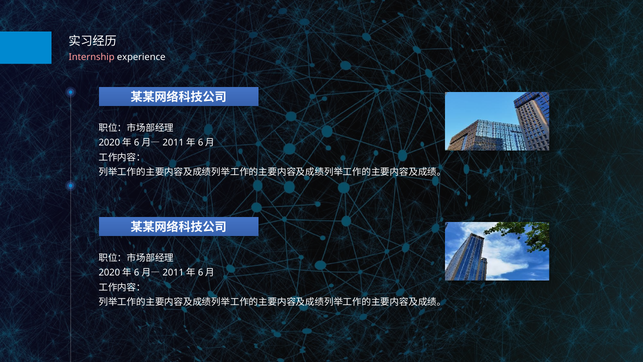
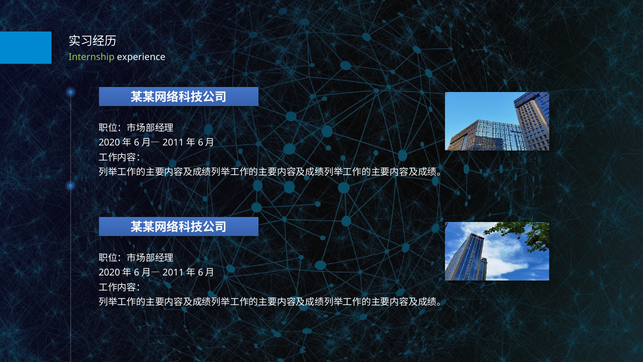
Internship colour: pink -> light green
